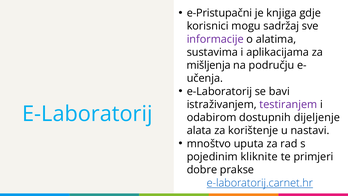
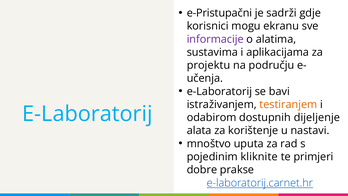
knjiga: knjiga -> sadrži
sadržaj: sadržaj -> ekranu
mišljenja: mišljenja -> projektu
testiranjem colour: purple -> orange
